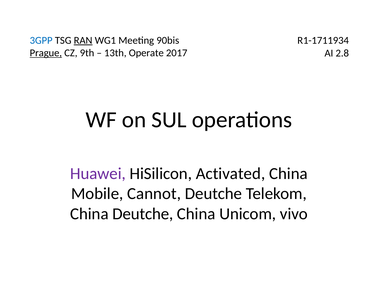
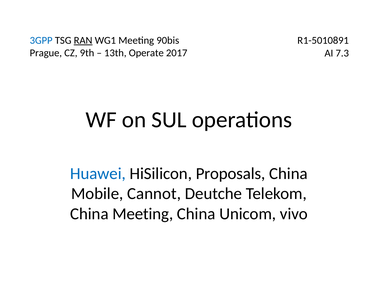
R1-1711934: R1-1711934 -> R1-5010891
Prague underline: present -> none
2.8: 2.8 -> 7.3
Huawei colour: purple -> blue
Activated: Activated -> Proposals
China Deutche: Deutche -> Meeting
